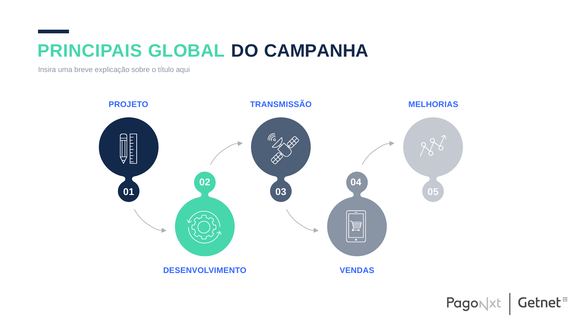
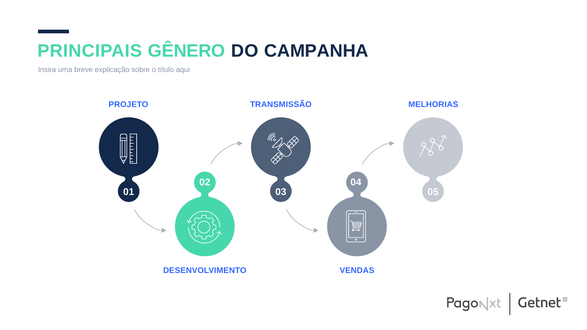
GLOBAL: GLOBAL -> GÊNERO
